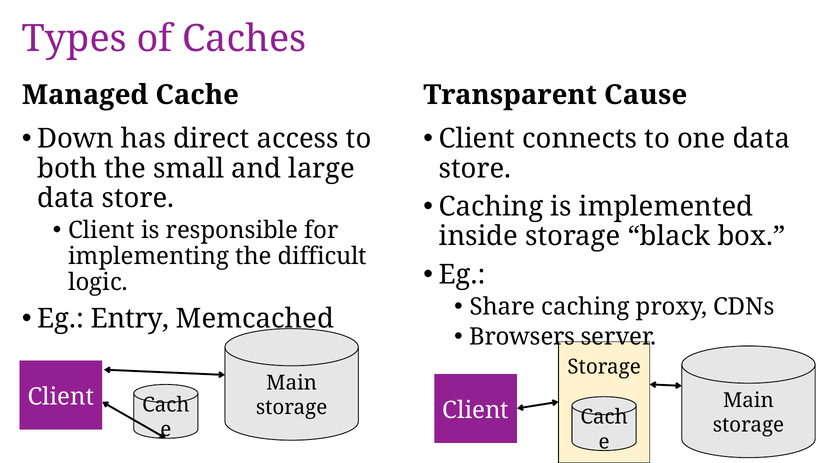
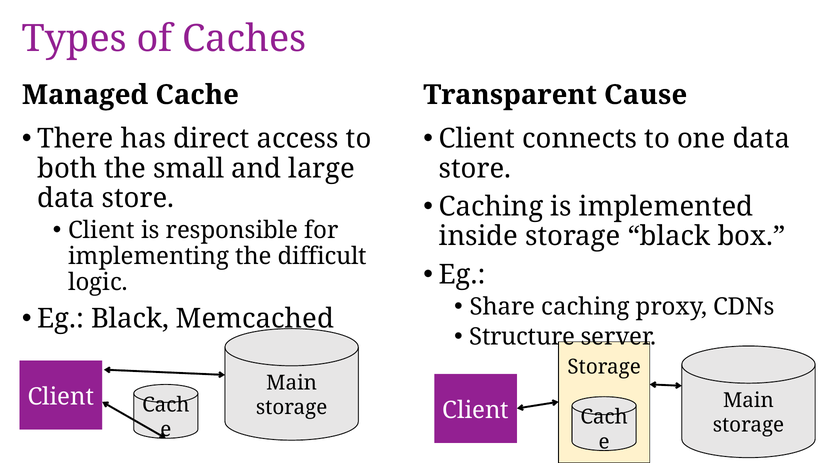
Down: Down -> There
Eg Entry: Entry -> Black
Browsers: Browsers -> Structure
